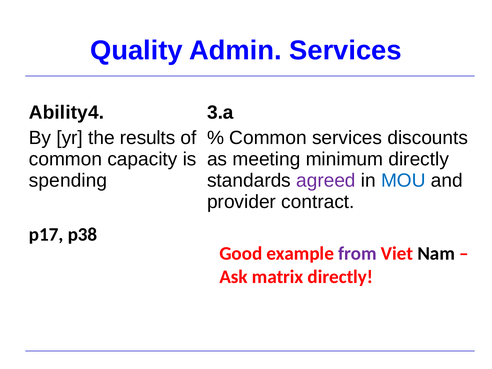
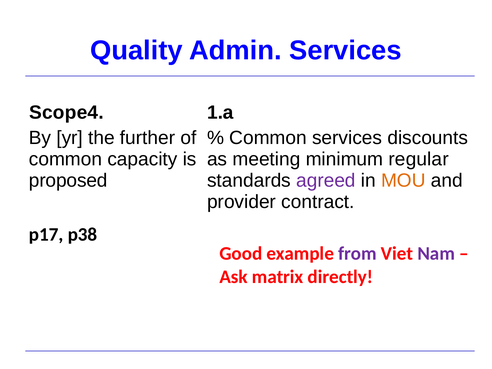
Ability4: Ability4 -> Scope4
3.a: 3.a -> 1.a
results: results -> further
minimum directly: directly -> regular
spending: spending -> proposed
MOU colour: blue -> orange
Nam colour: black -> purple
